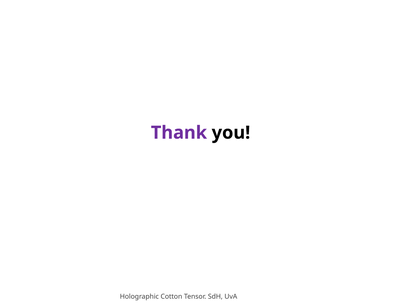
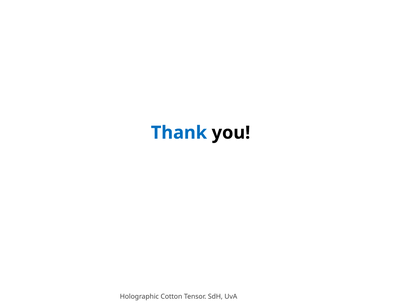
Thank colour: purple -> blue
